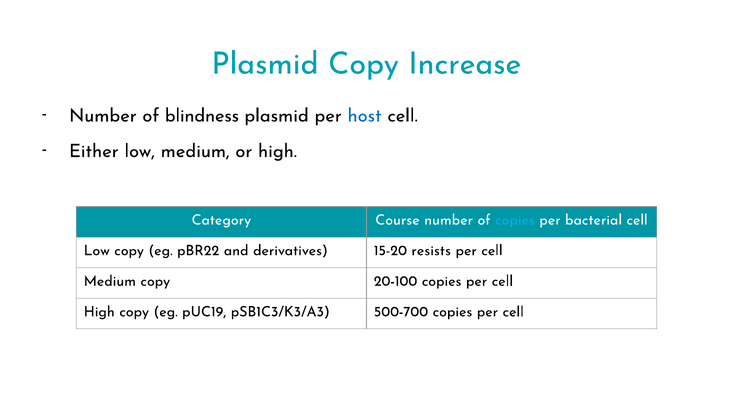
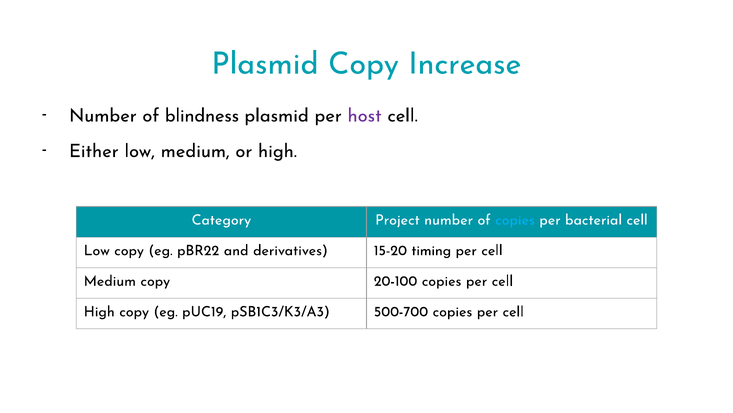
host colour: blue -> purple
Course: Course -> Project
resists: resists -> timing
